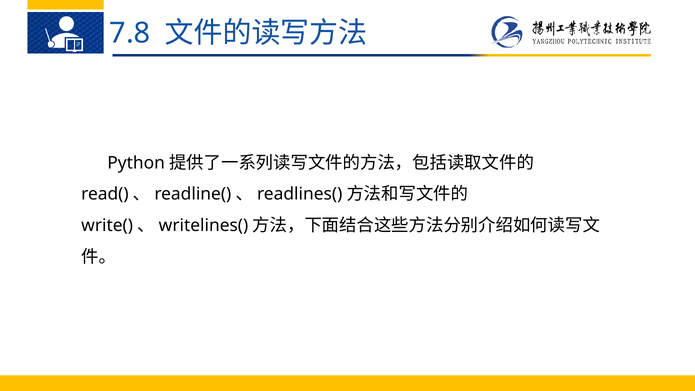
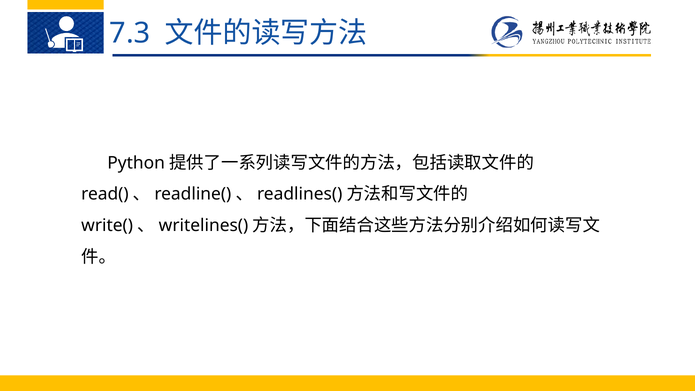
7.8: 7.8 -> 7.3
